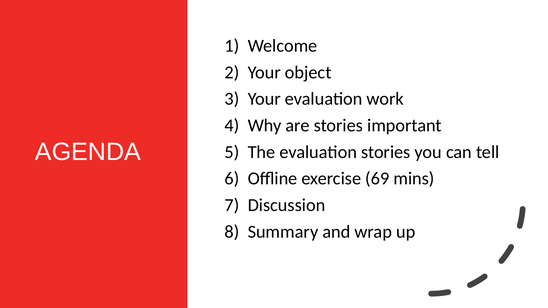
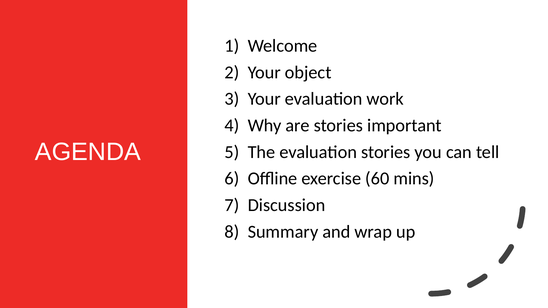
69: 69 -> 60
